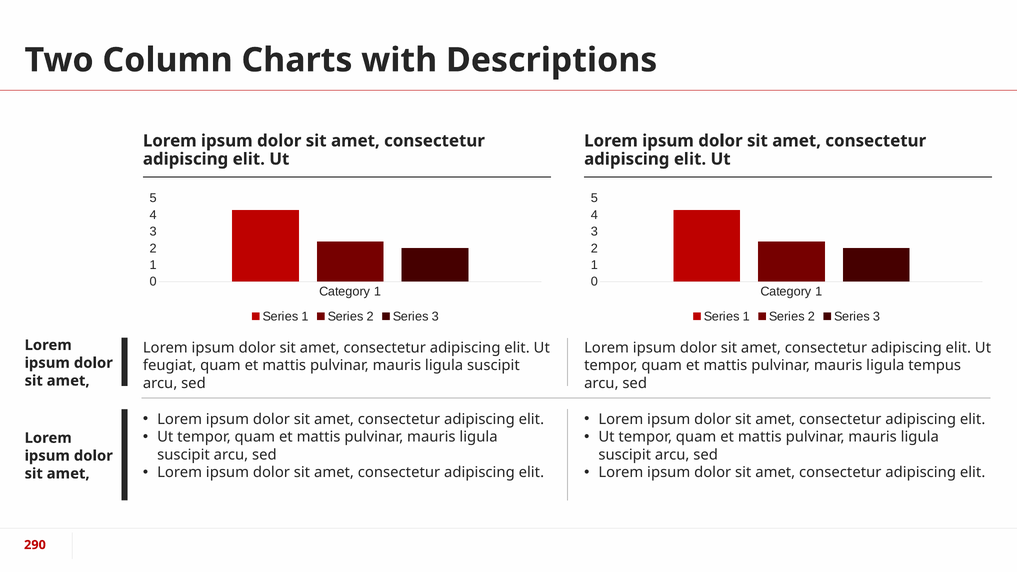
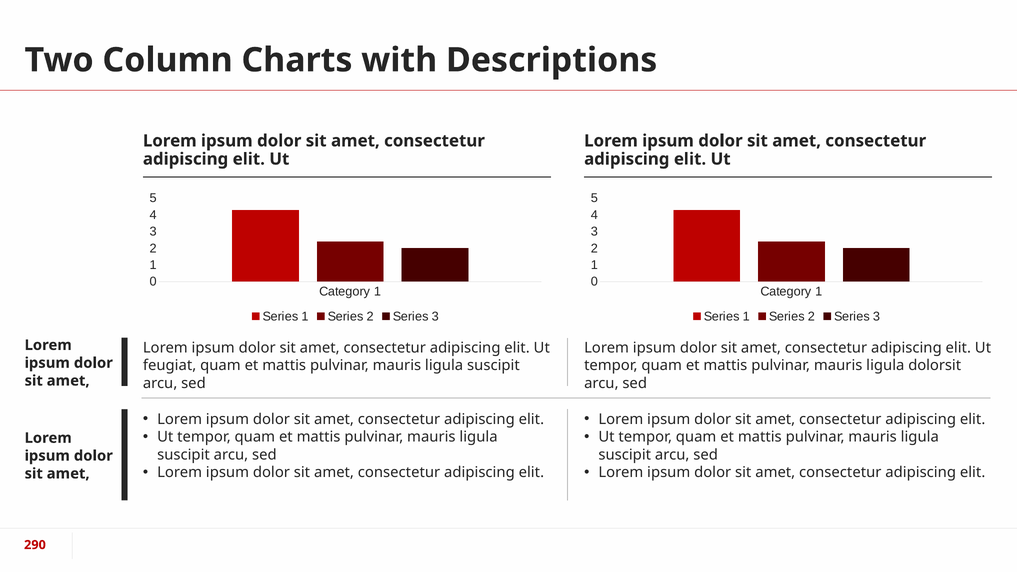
tempus: tempus -> dolorsit
